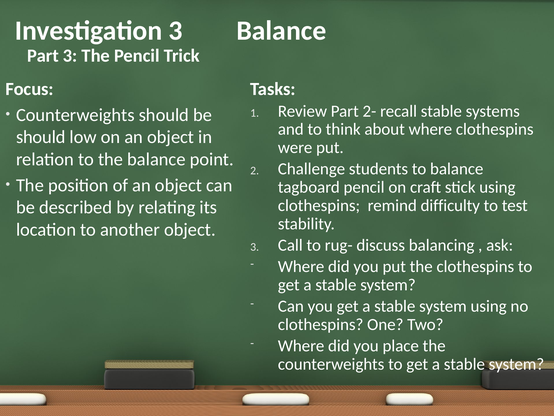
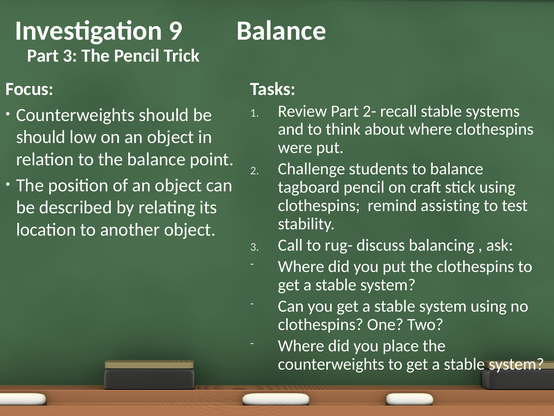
Investigation 3: 3 -> 9
difficulty: difficulty -> assisting
